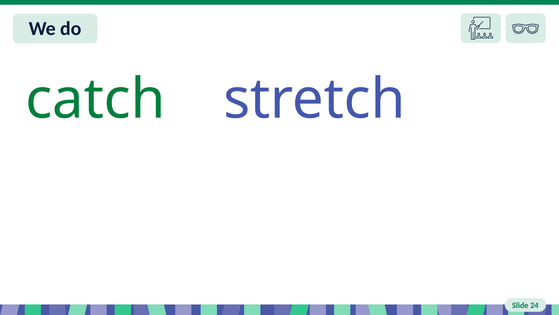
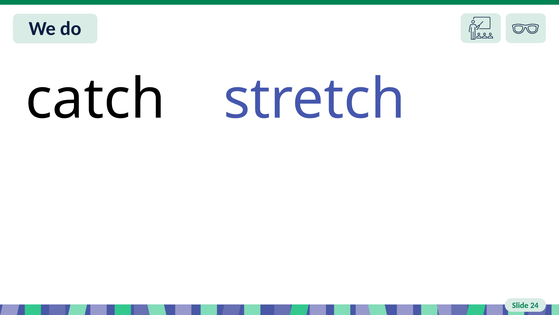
catch colour: green -> black
